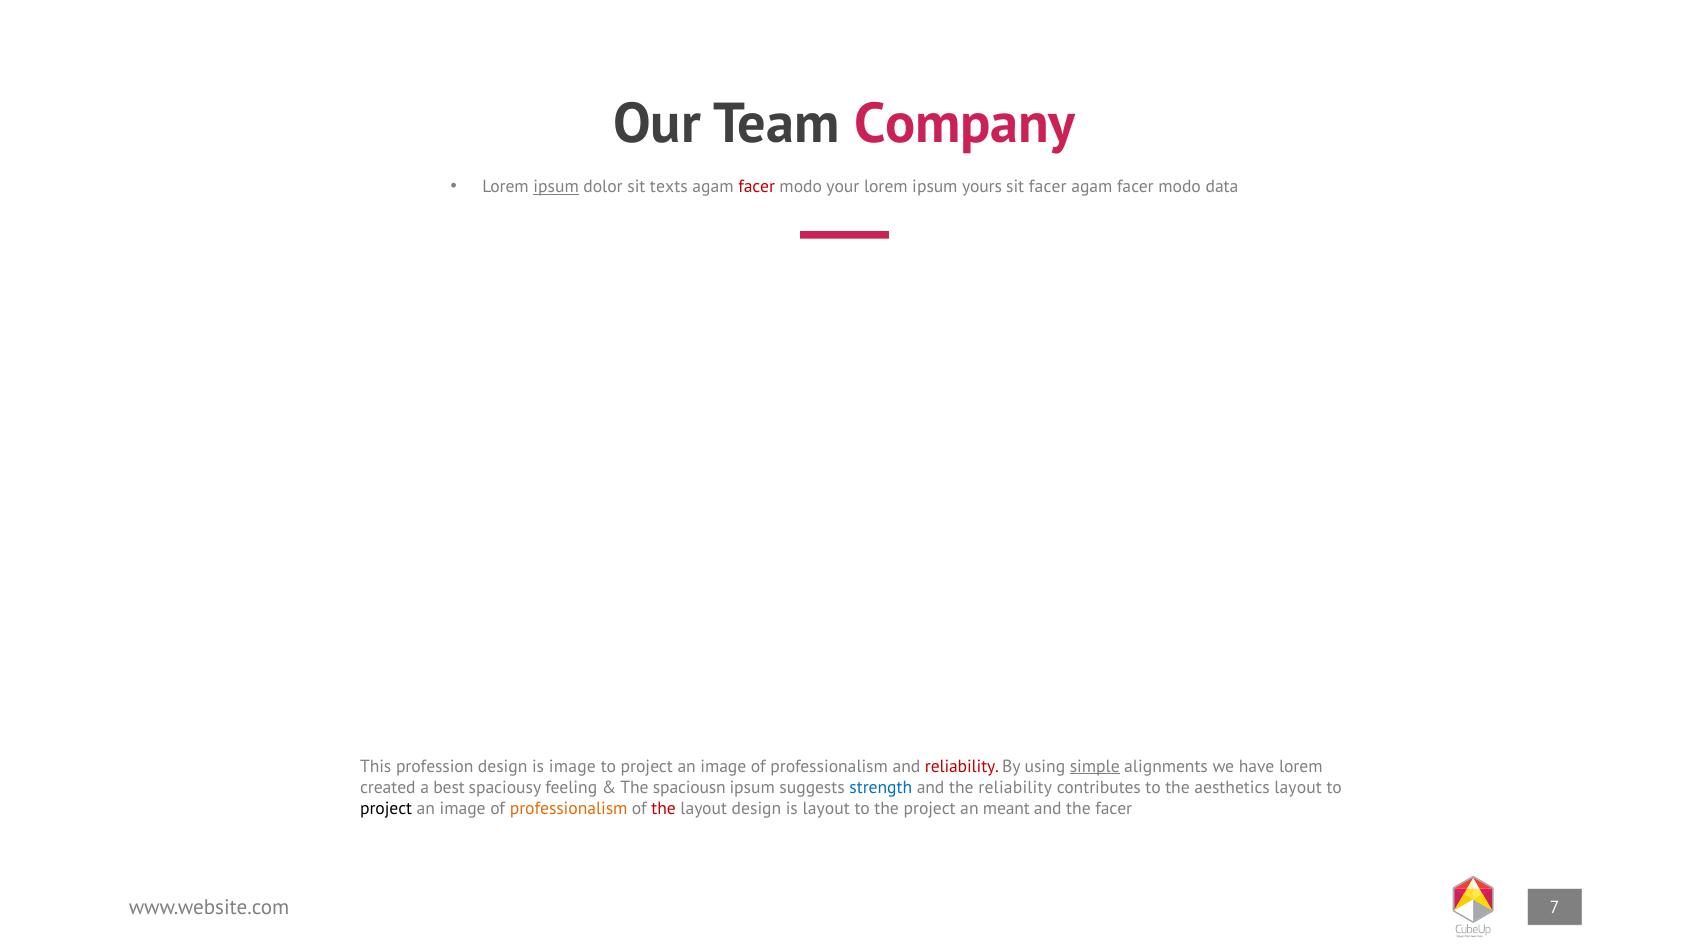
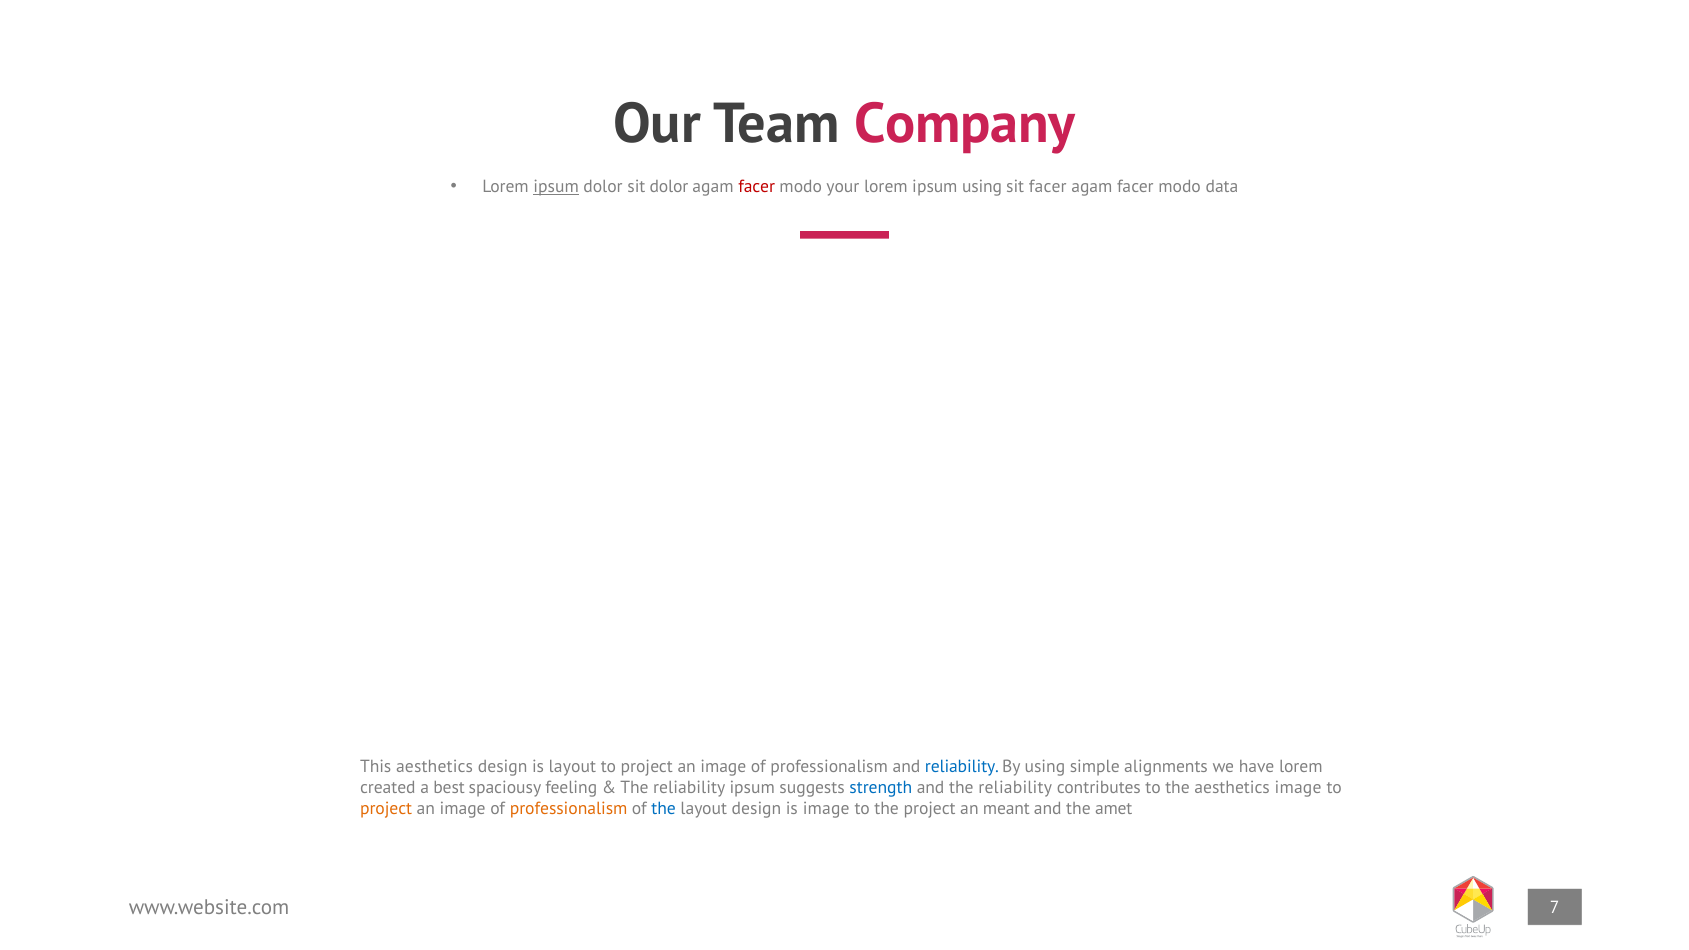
sit texts: texts -> dolor
ipsum yours: yours -> using
This profession: profession -> aesthetics
is image: image -> layout
reliability at (962, 766) colour: red -> blue
simple underline: present -> none
spaciousn at (689, 787): spaciousn -> reliability
aesthetics layout: layout -> image
project at (386, 808) colour: black -> orange
the at (664, 808) colour: red -> blue
is layout: layout -> image
the facer: facer -> amet
